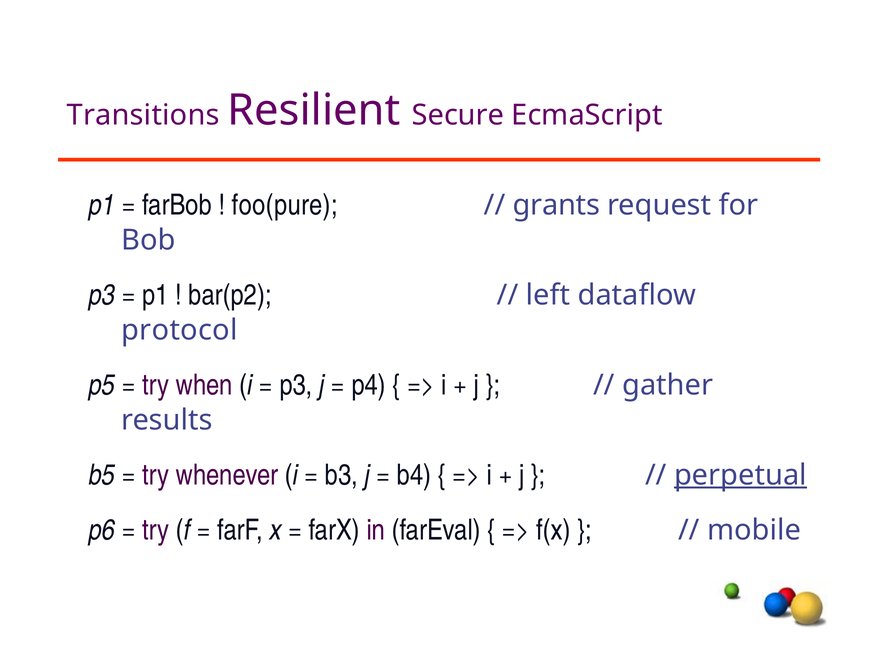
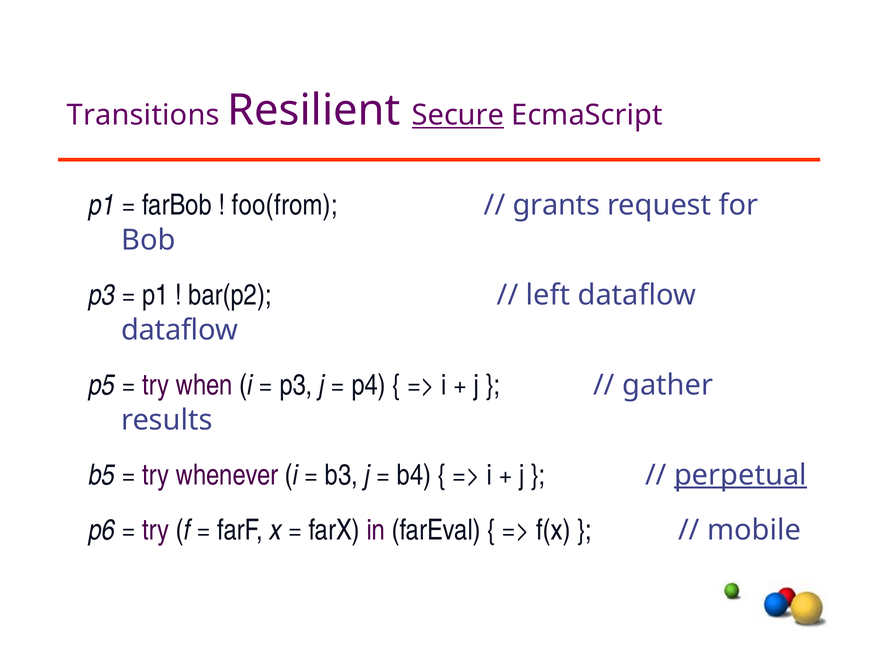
Secure underline: none -> present
foo(pure: foo(pure -> foo(from
protocol at (179, 330): protocol -> dataflow
